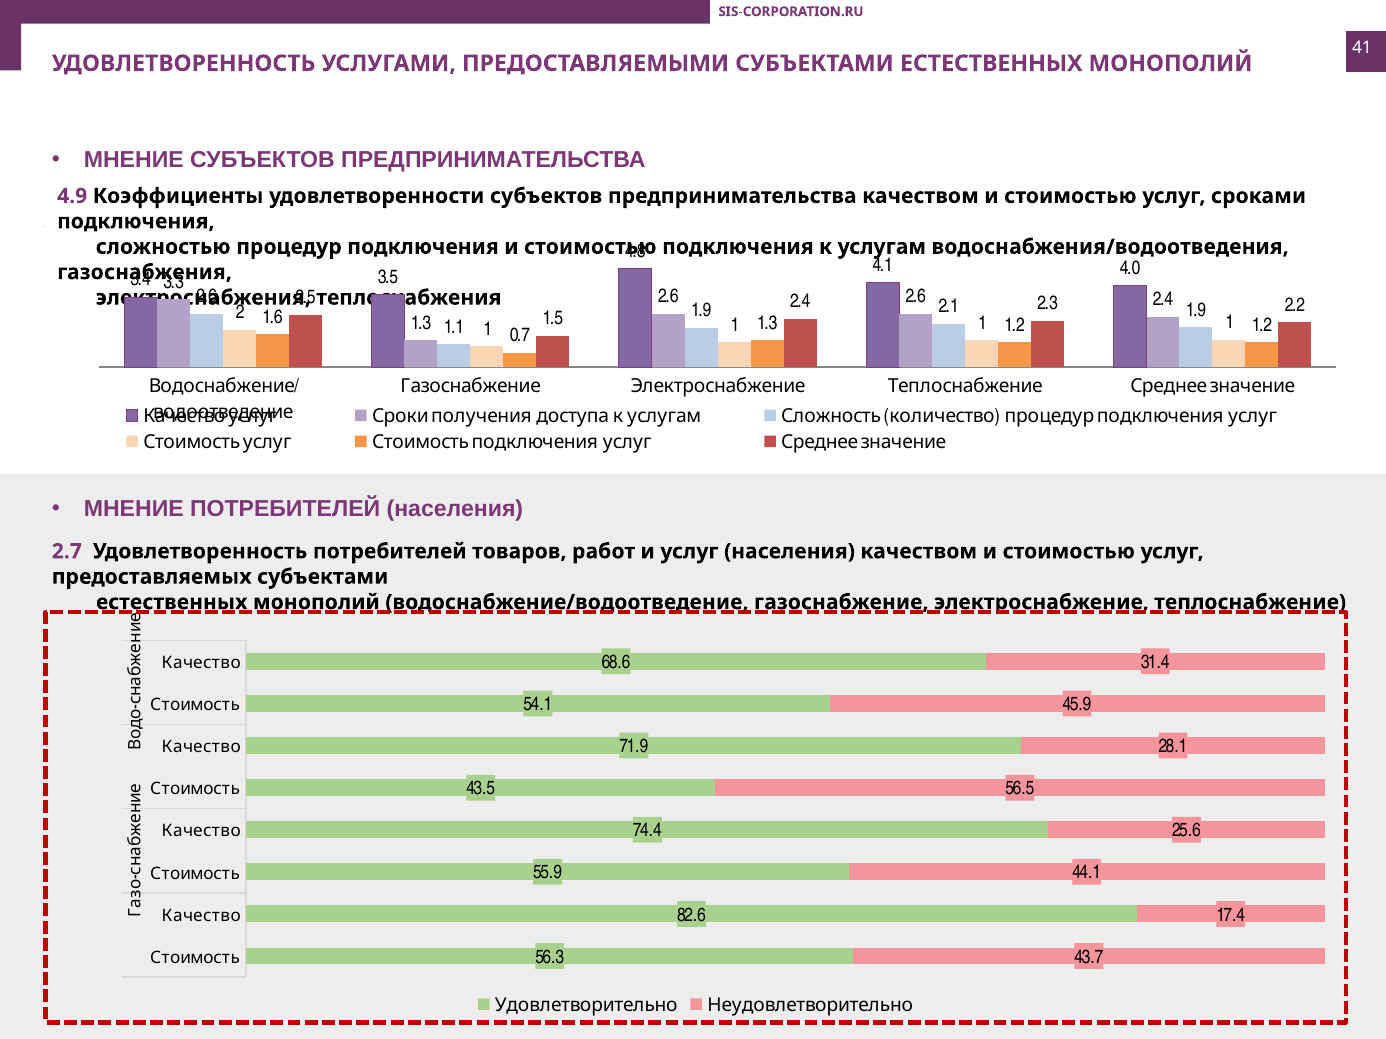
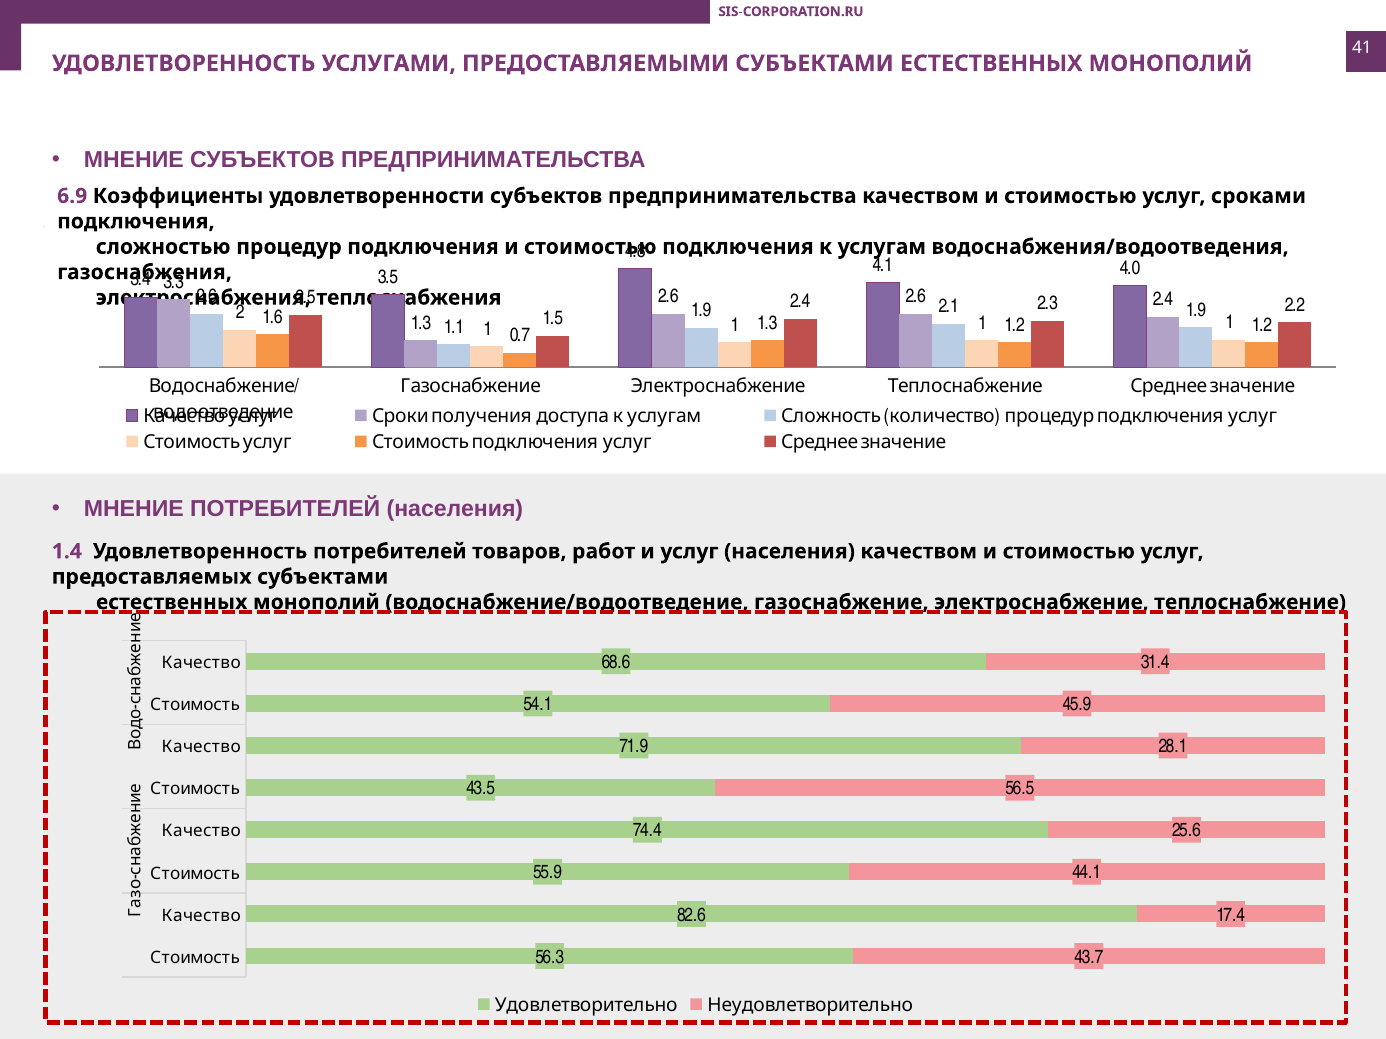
4.9: 4.9 -> 6.9
2.7: 2.7 -> 1.4
